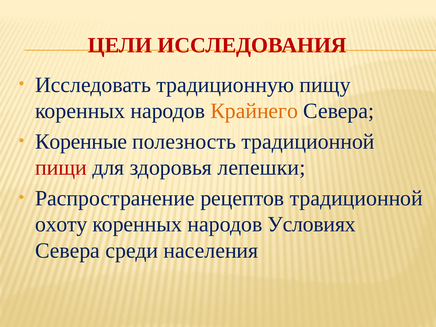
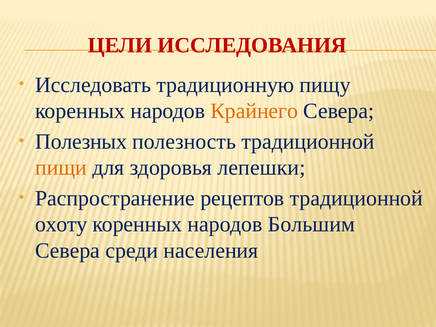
Коренные: Коренные -> Полезных
пищи colour: red -> orange
Условиях: Условиях -> Большим
